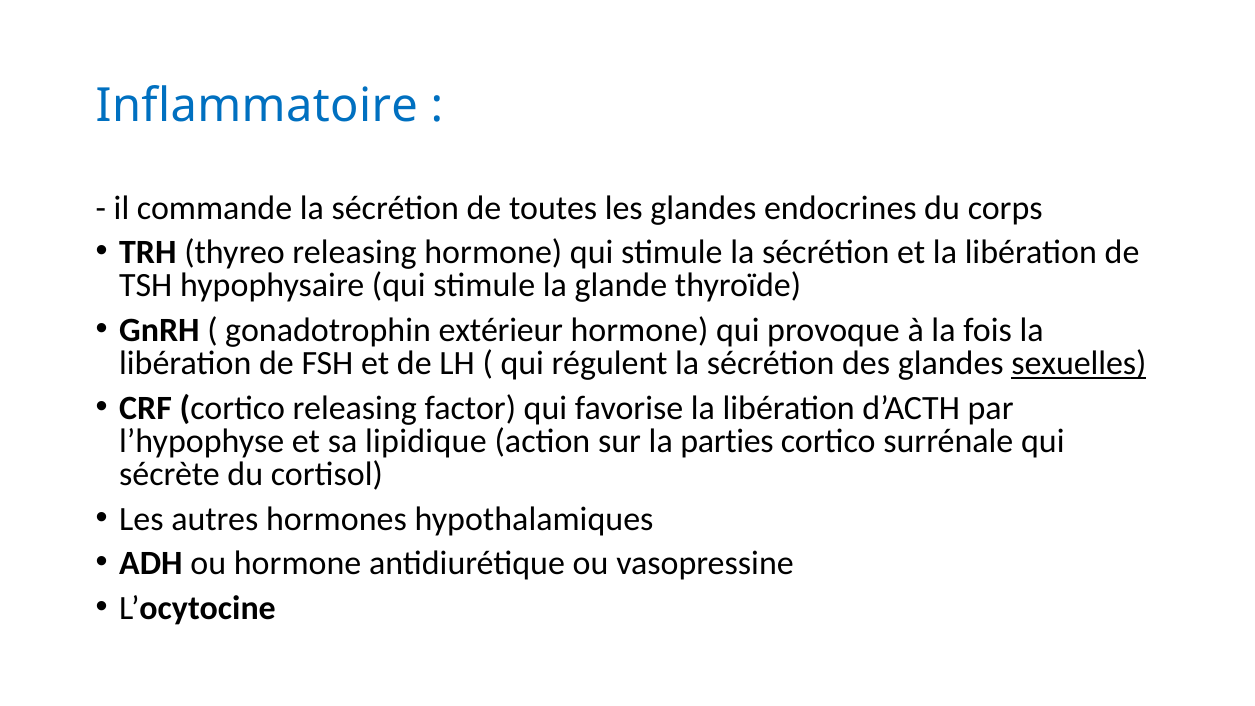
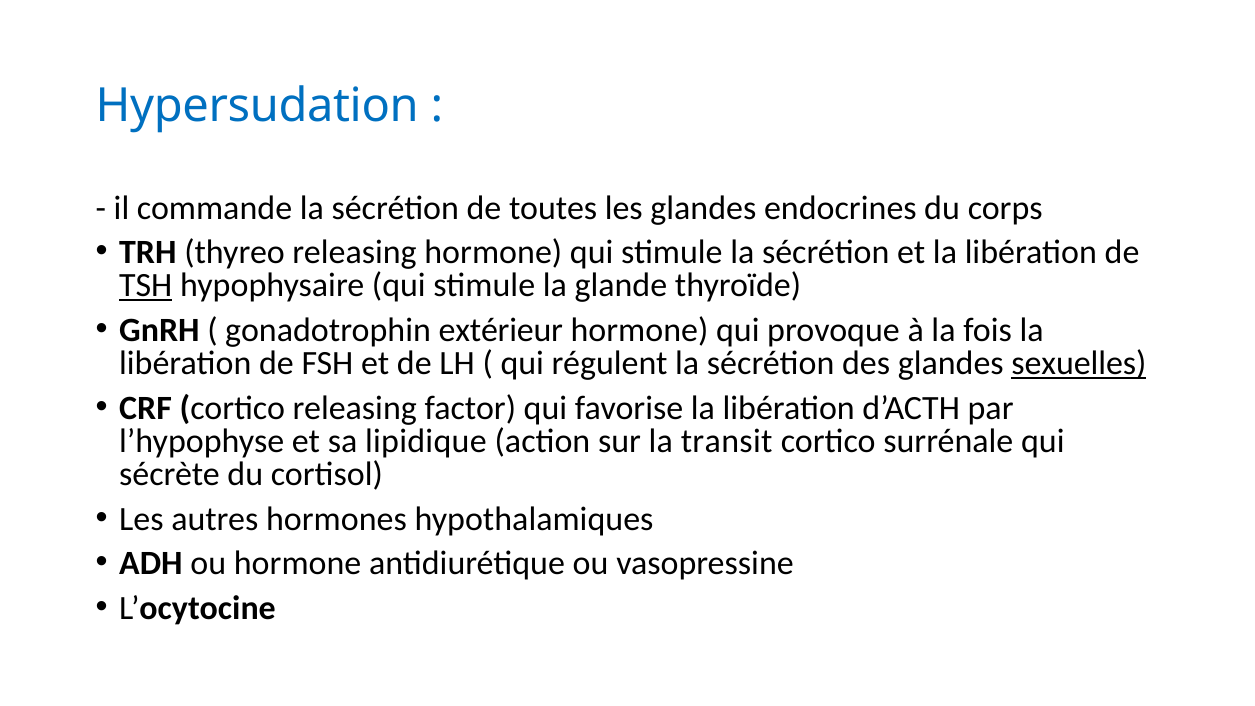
Inflammatoire: Inflammatoire -> Hypersudation
TSH underline: none -> present
parties: parties -> transit
